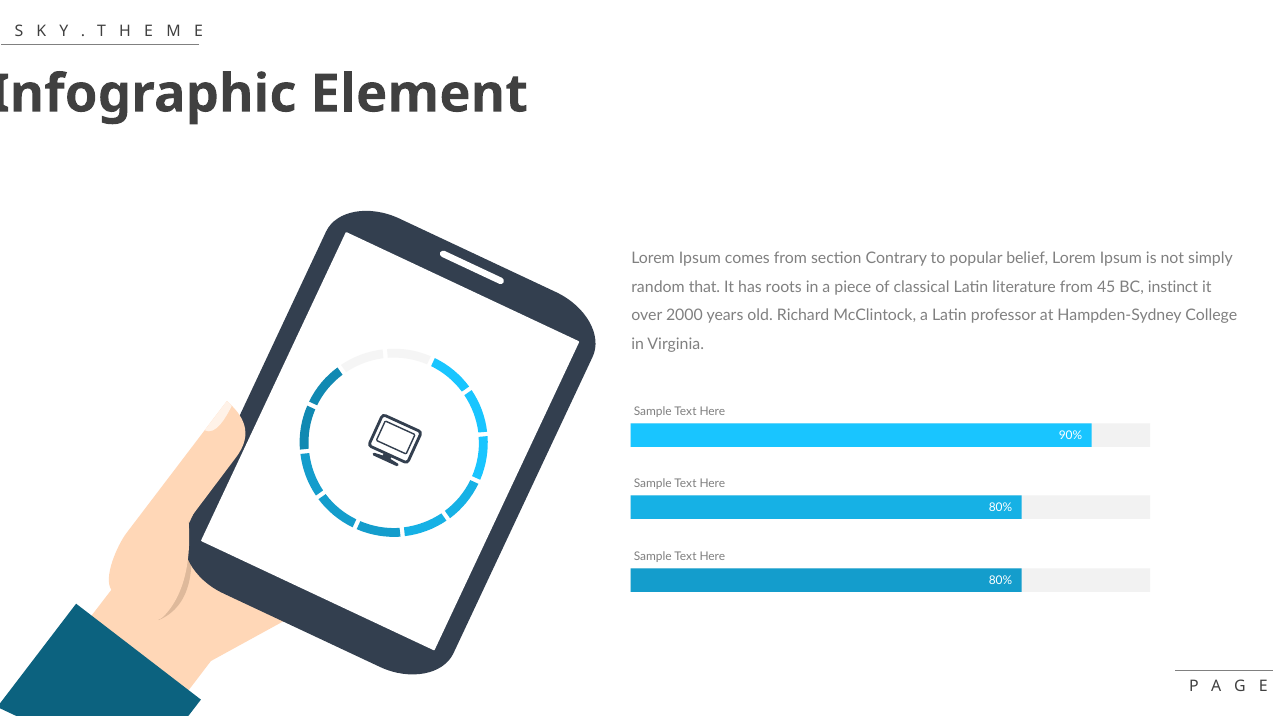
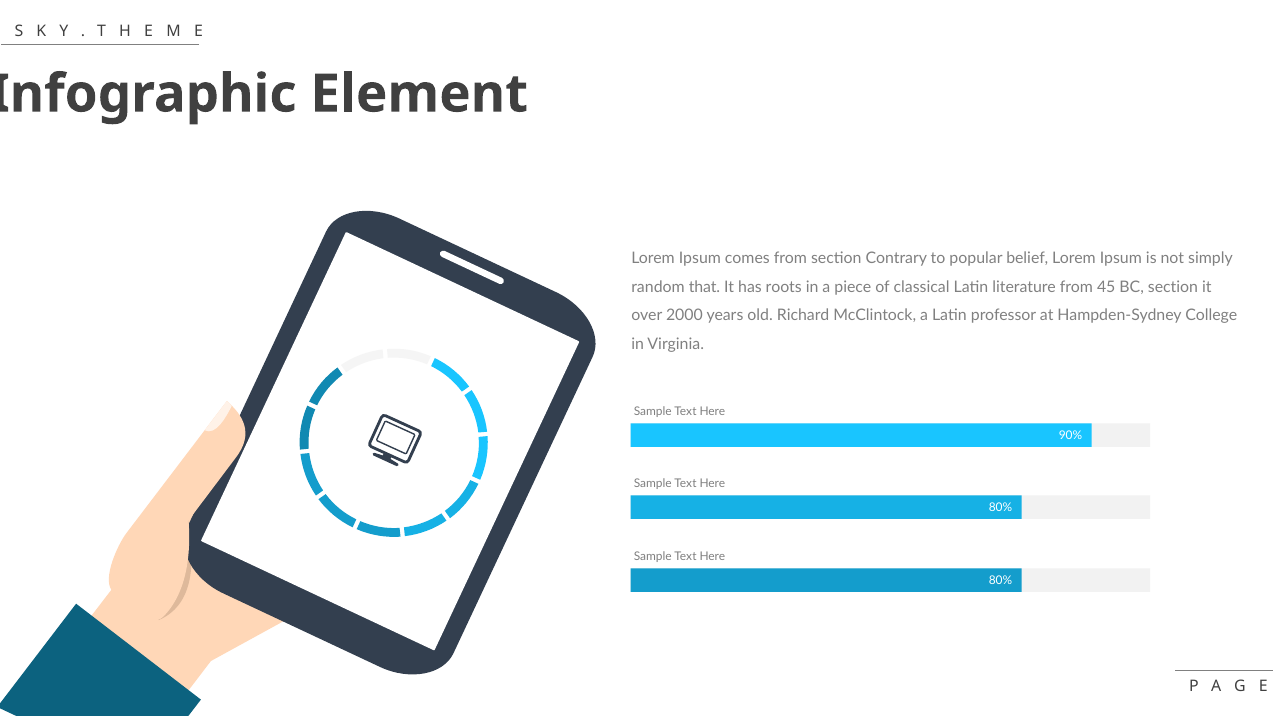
BC instinct: instinct -> section
